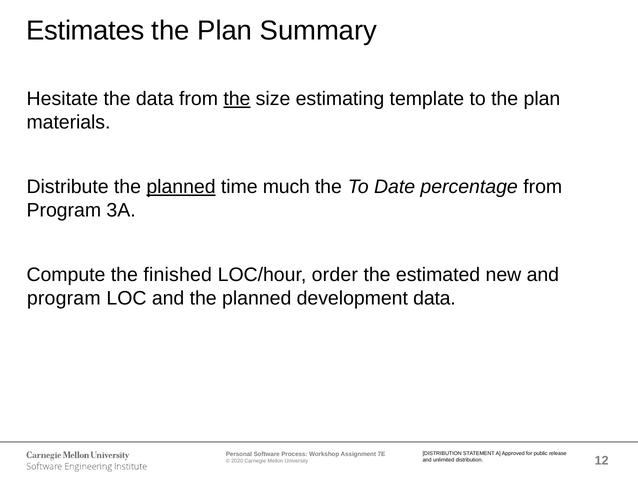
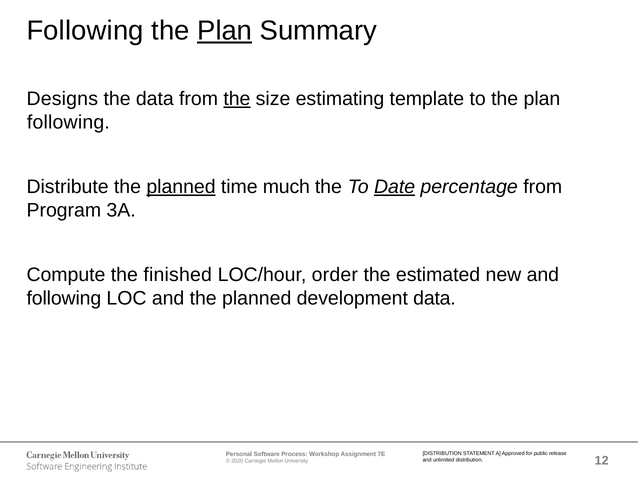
Estimates at (85, 31): Estimates -> Following
Plan at (225, 31) underline: none -> present
Hesitate: Hesitate -> Designs
materials at (69, 122): materials -> following
Date underline: none -> present
program at (64, 298): program -> following
